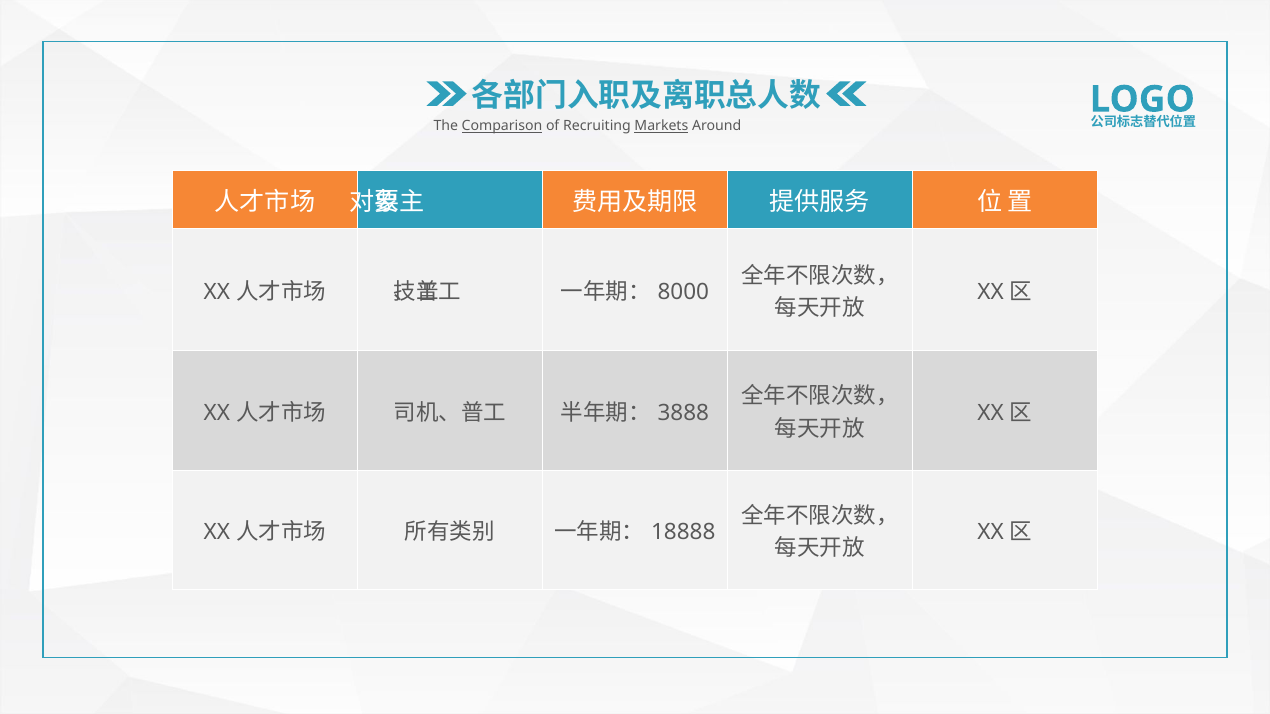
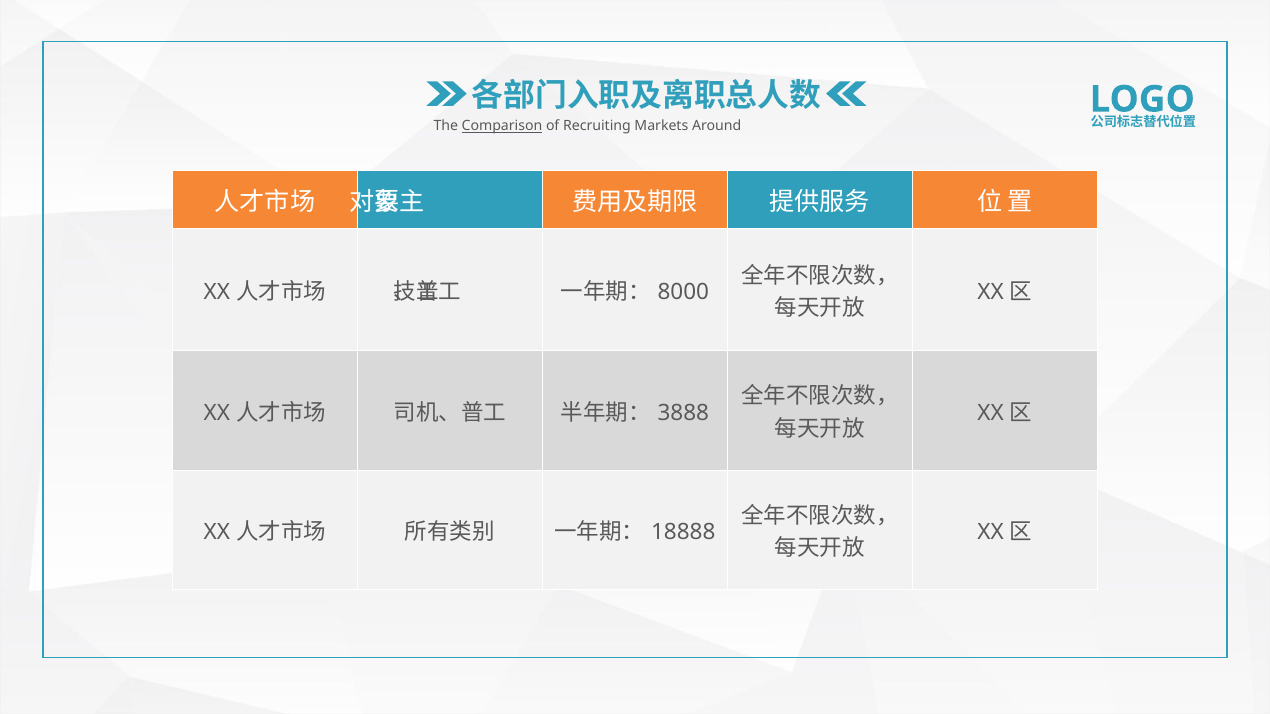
Markets underline: present -> none
